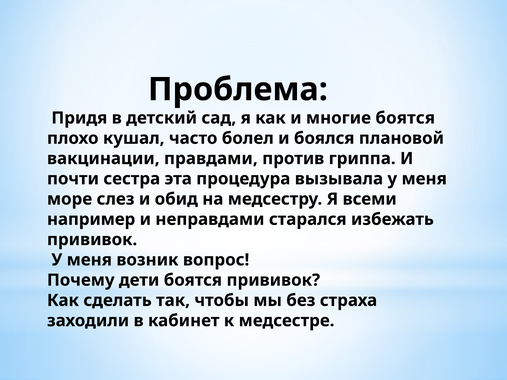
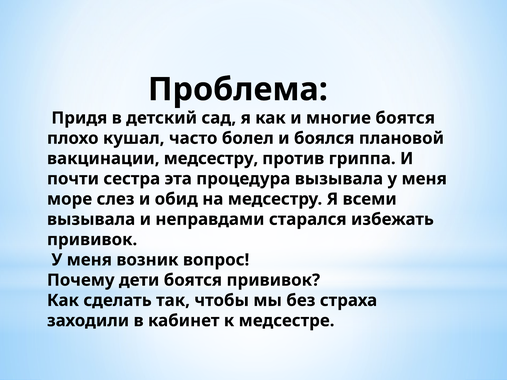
вакцинации правдами: правдами -> медсестру
например at (91, 219): например -> вызывала
